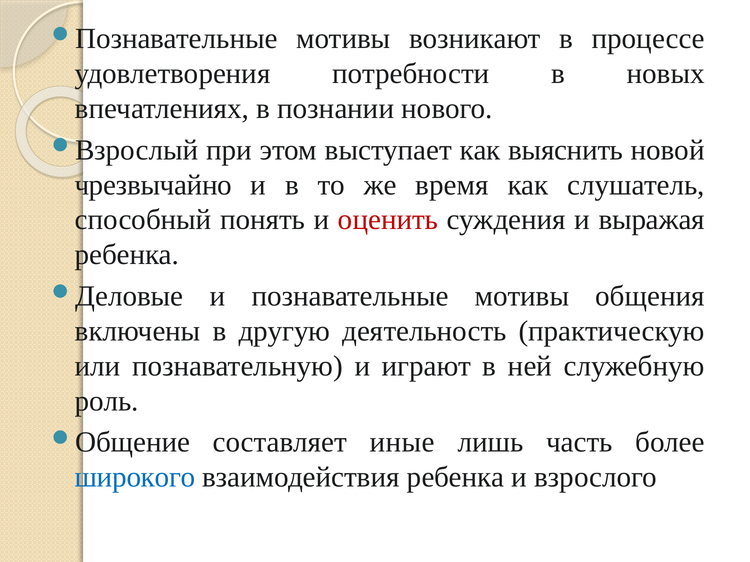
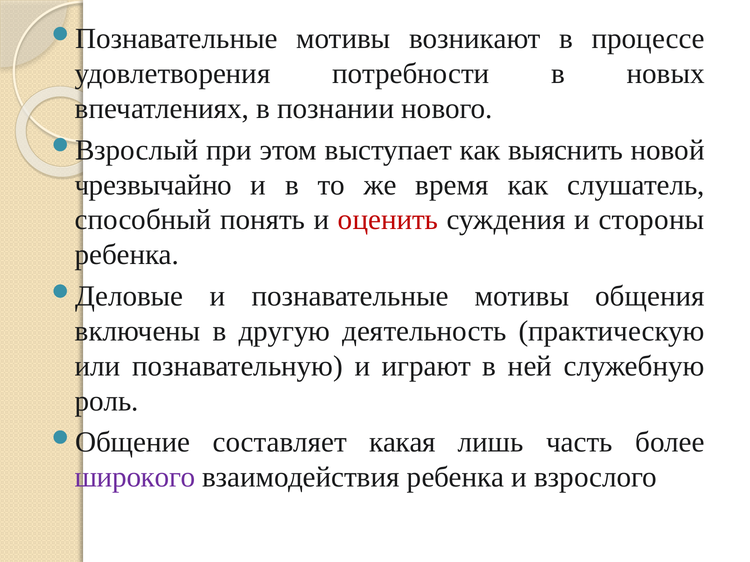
выражая: выражая -> стороны
иные: иные -> какая
широкого colour: blue -> purple
